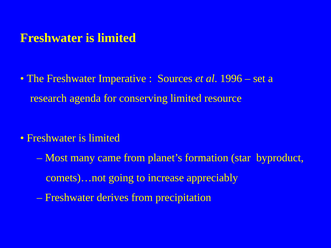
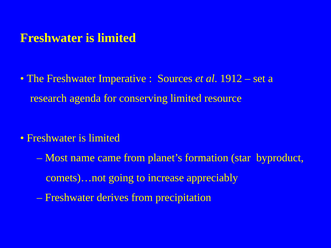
1996: 1996 -> 1912
many: many -> name
